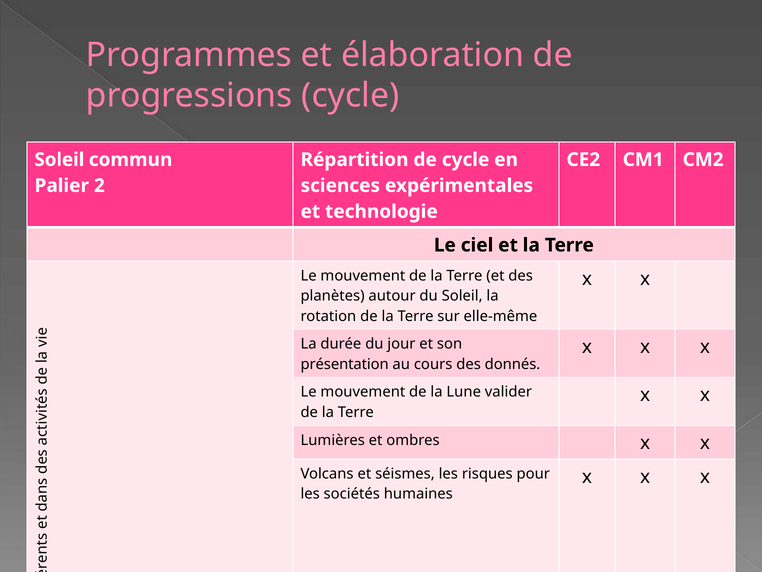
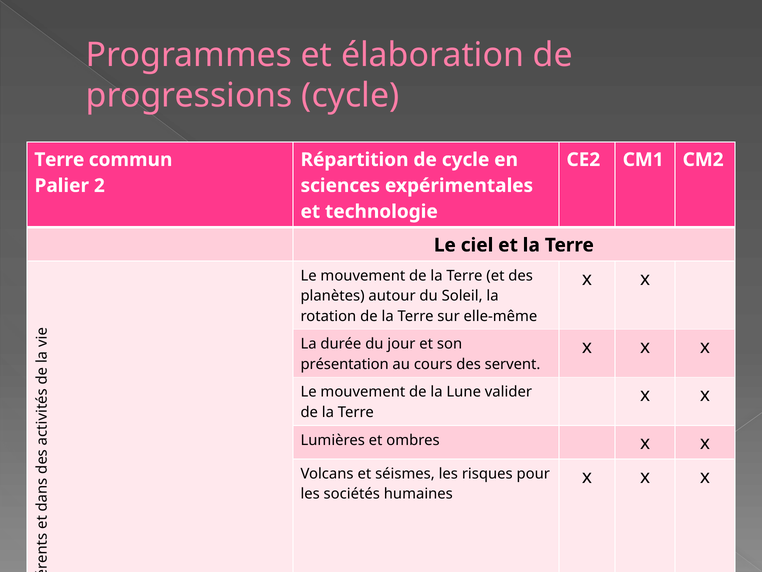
Soleil at (59, 160): Soleil -> Terre
donnés: donnés -> servent
